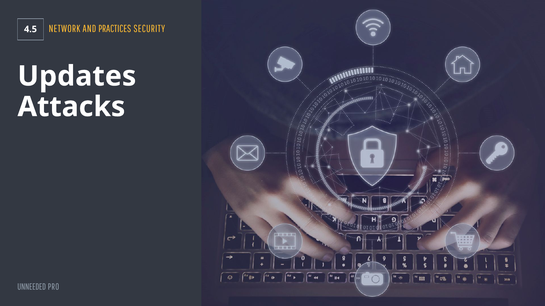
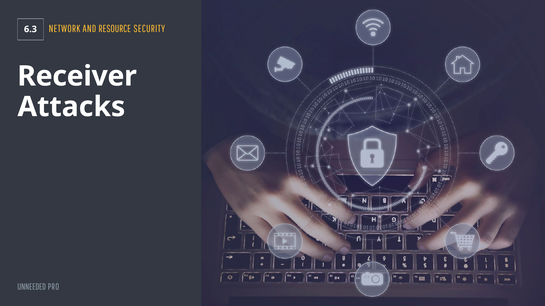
4.5: 4.5 -> 6.3
PRACTICES: PRACTICES -> RESOURCE
Updates: Updates -> Receiver
